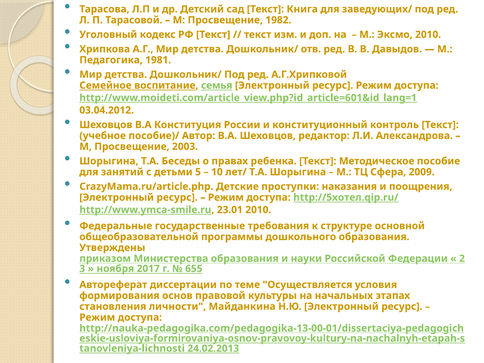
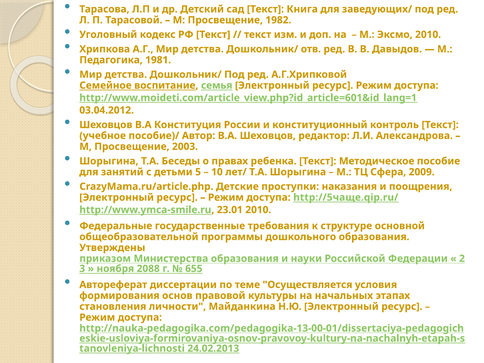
http://5хотел.qip.ru/: http://5хотел.qip.ru/ -> http://5чаще.qip.ru/
2017: 2017 -> 2088
